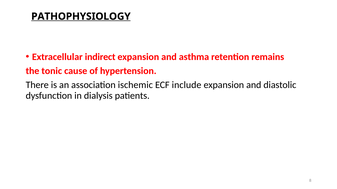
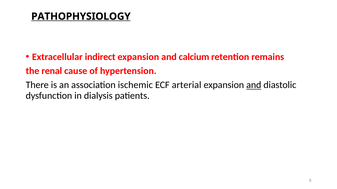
asthma: asthma -> calcium
tonic: tonic -> renal
include: include -> arterial
and at (254, 85) underline: none -> present
